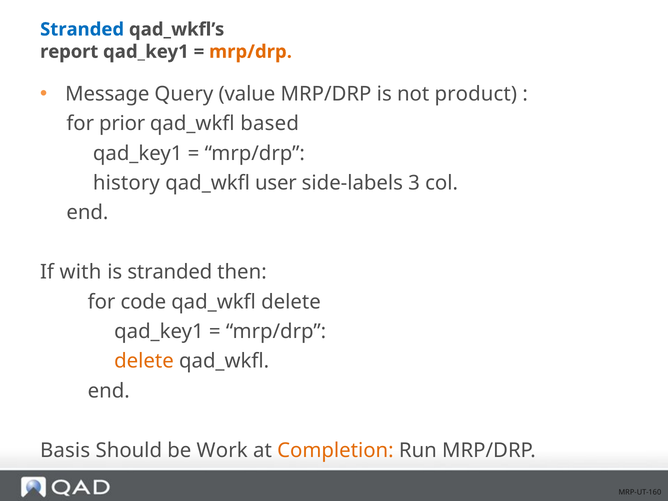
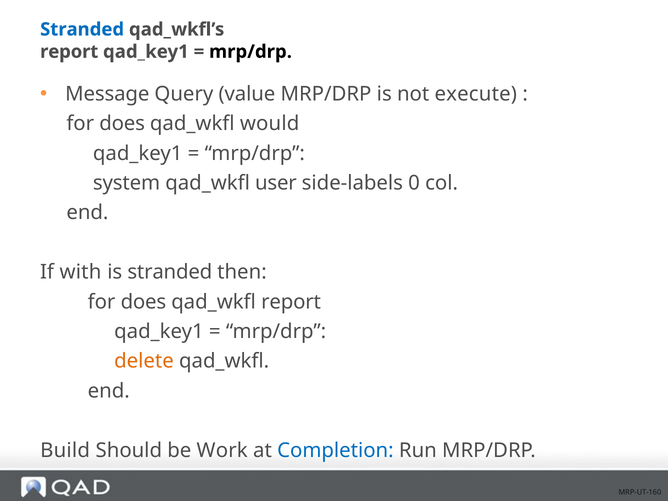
mrp/drp at (250, 52) colour: orange -> black
product: product -> execute
prior at (122, 124): prior -> does
based: based -> would
history: history -> system
3: 3 -> 0
code at (143, 302): code -> does
qad_wkfl delete: delete -> report
Basis: Basis -> Build
Completion colour: orange -> blue
